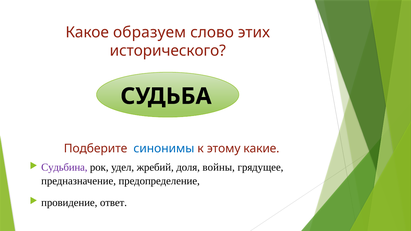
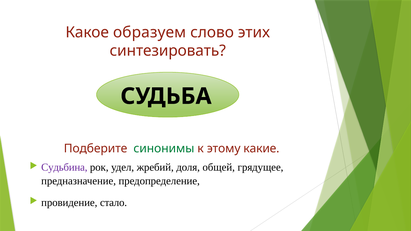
исторического: исторического -> синтезировать
синонимы colour: blue -> green
войны: войны -> общей
ответ: ответ -> стало
